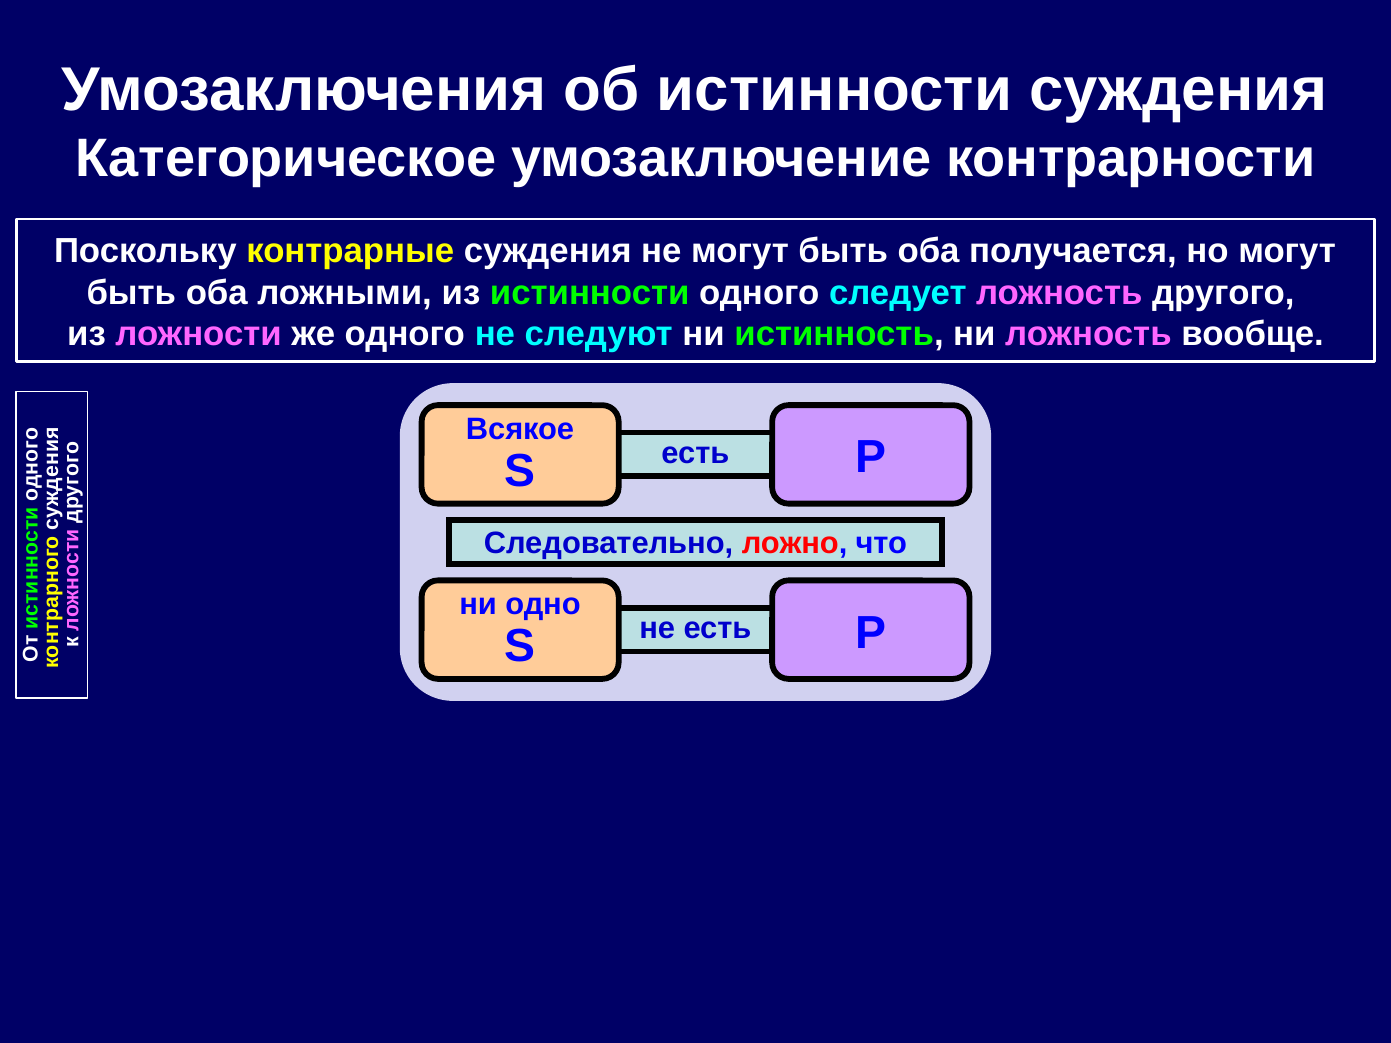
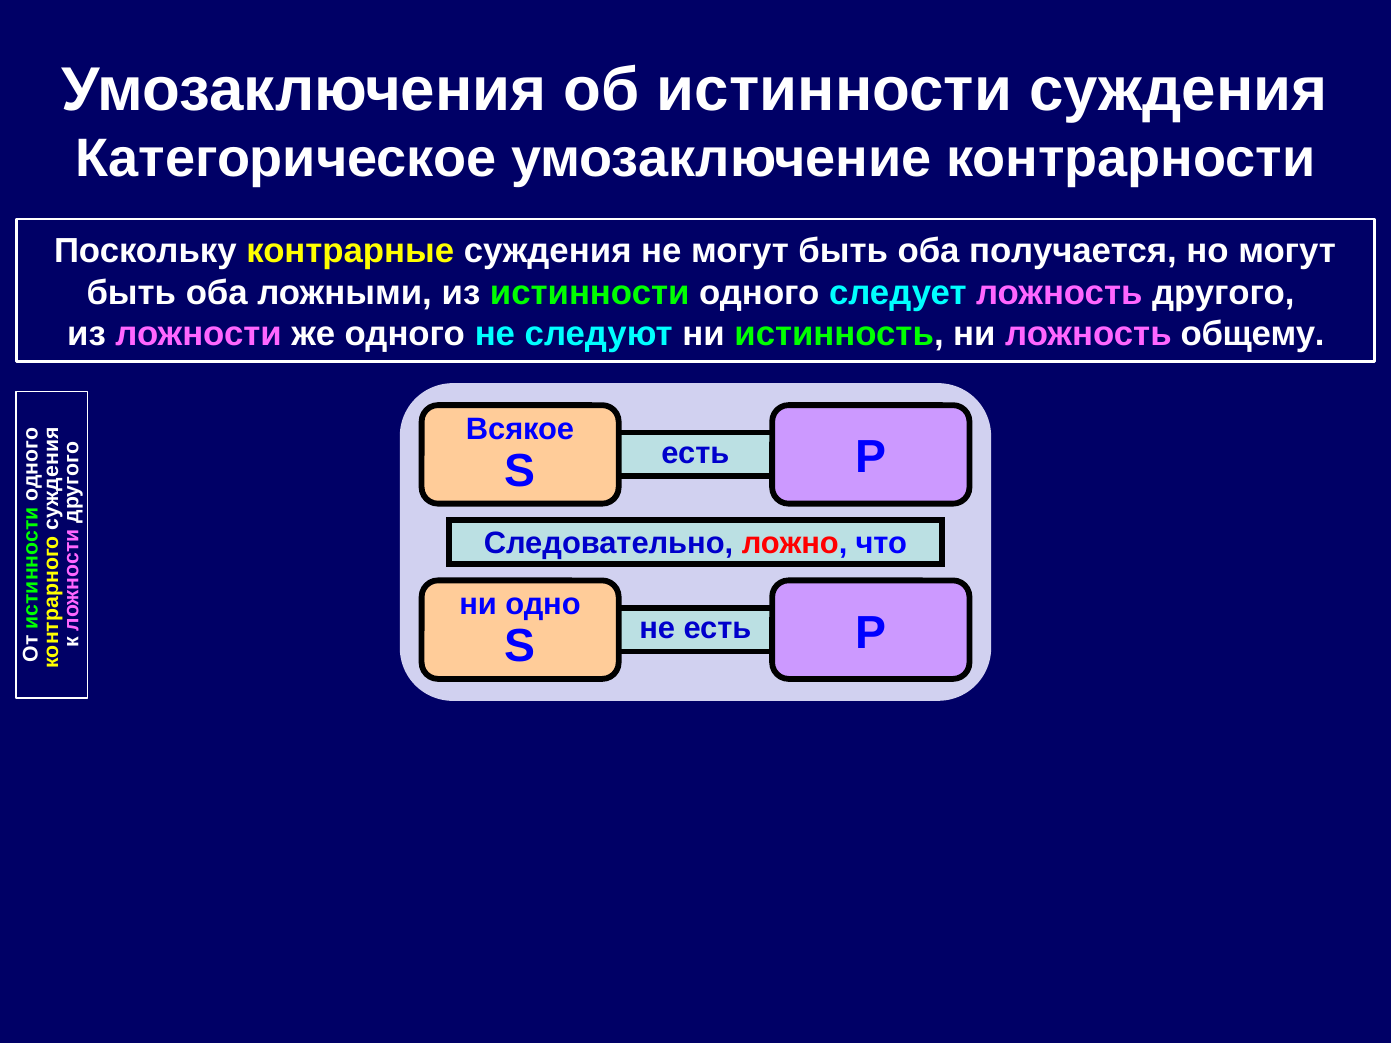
вообще: вообще -> общему
